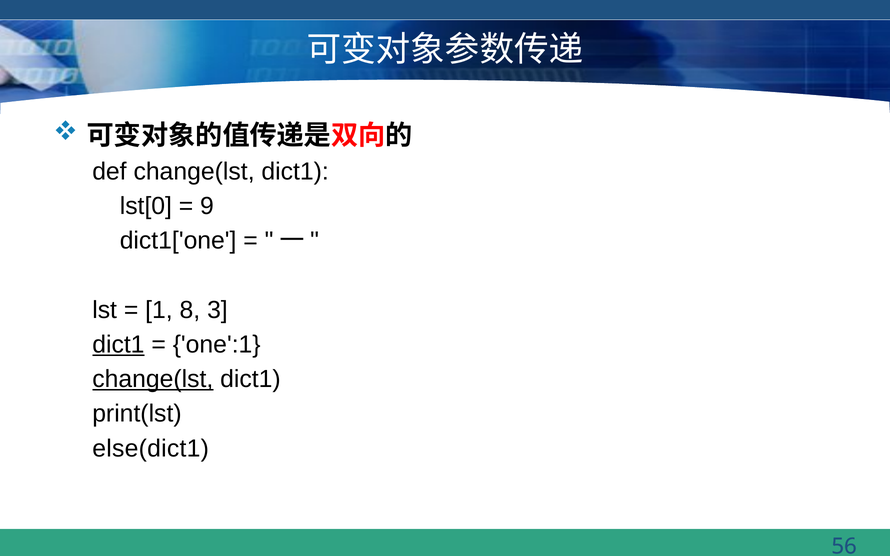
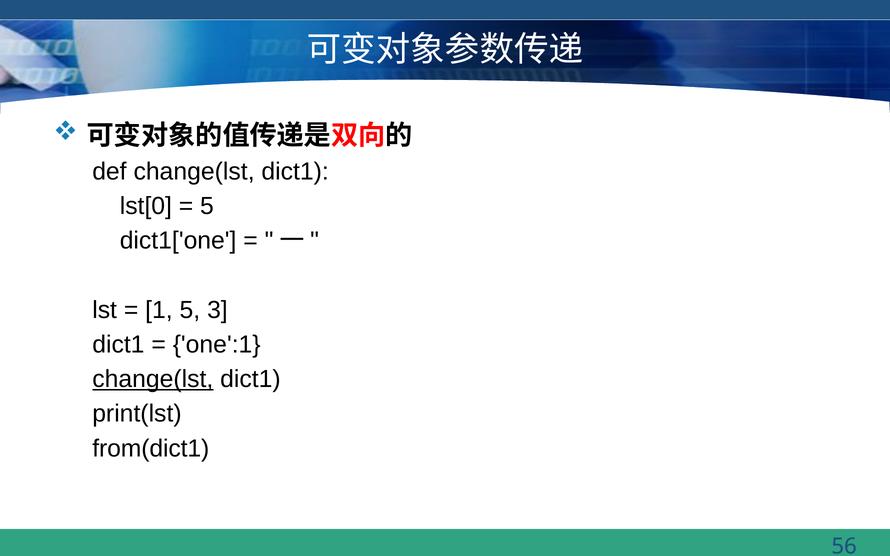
9 at (207, 206): 9 -> 5
1 8: 8 -> 5
dict1 at (118, 345) underline: present -> none
else(dict1: else(dict1 -> from(dict1
